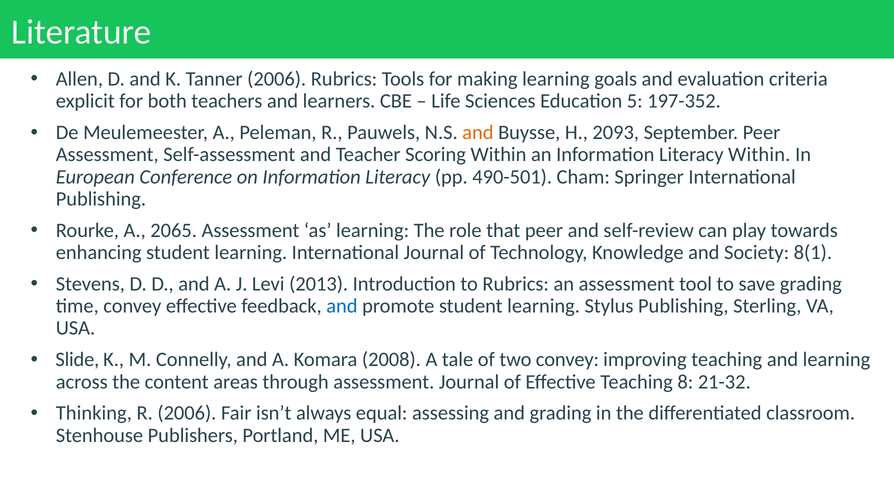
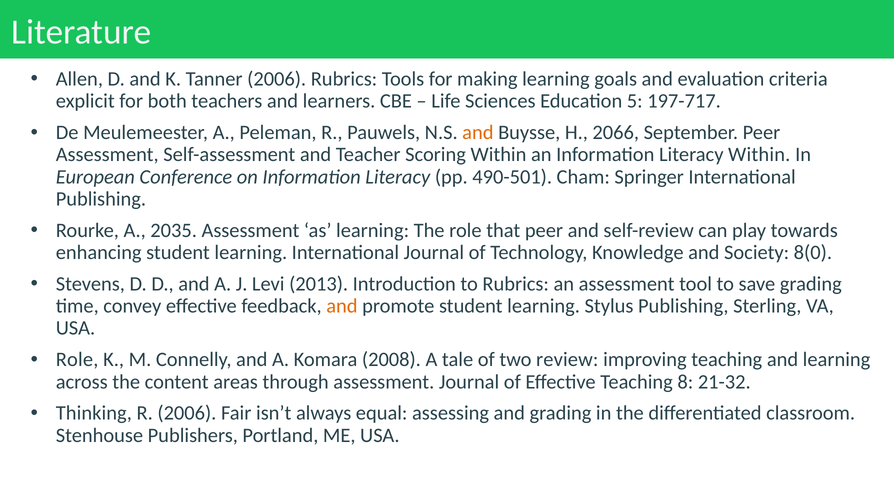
197-352: 197-352 -> 197-717
2093: 2093 -> 2066
2065: 2065 -> 2035
8(1: 8(1 -> 8(0
and at (342, 306) colour: blue -> orange
Slide at (77, 360): Slide -> Role
two convey: convey -> review
